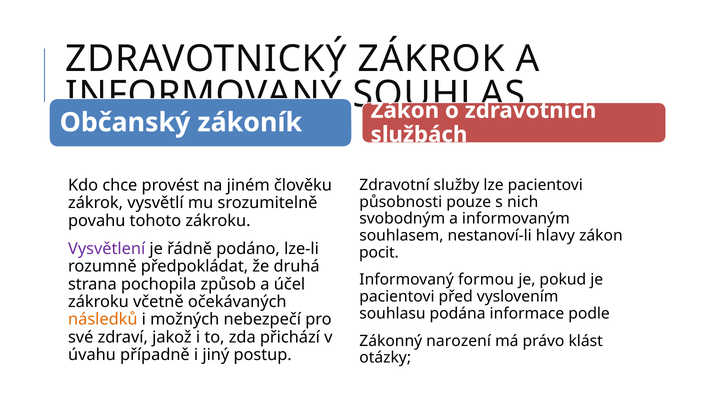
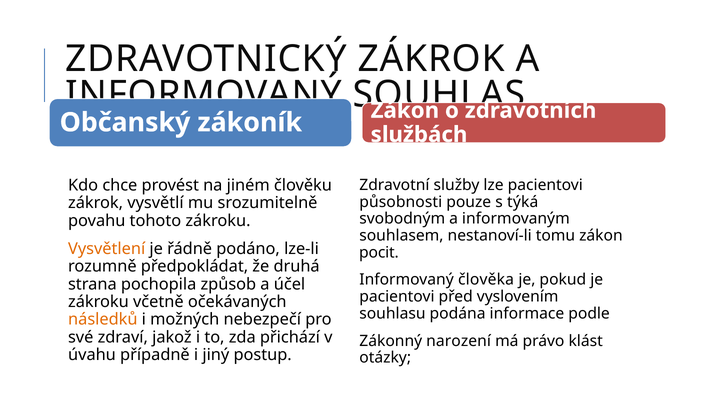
nich: nich -> týká
hlavy: hlavy -> tomu
Vysvětlení colour: purple -> orange
formou: formou -> člověka
